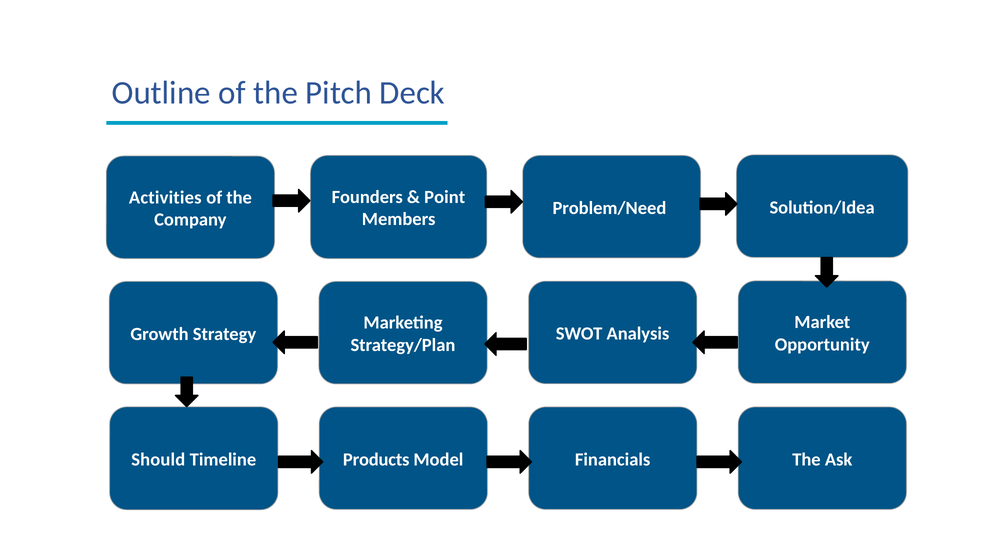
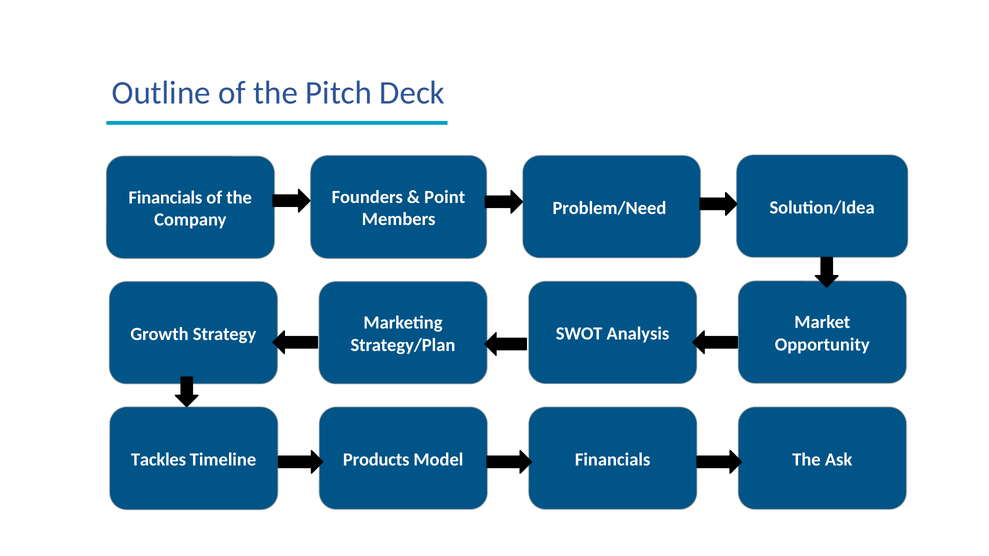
Activities at (165, 198): Activities -> Financials
Should: Should -> Tackles
